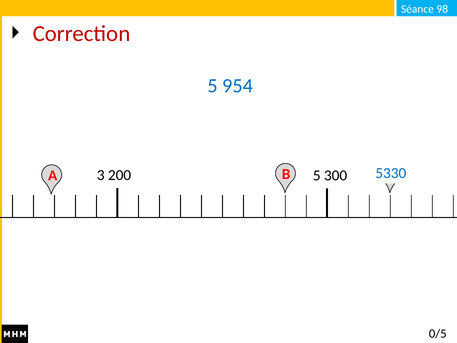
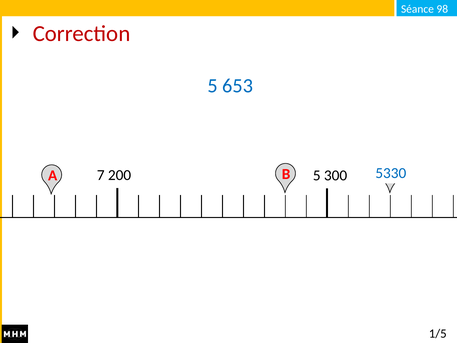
954: 954 -> 653
3: 3 -> 7
0/5: 0/5 -> 1/5
